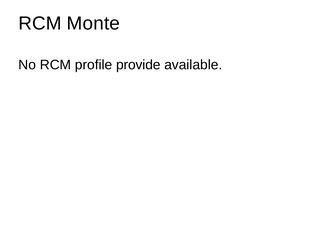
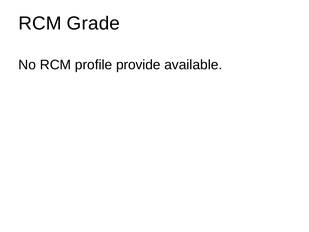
Monte: Monte -> Grade
